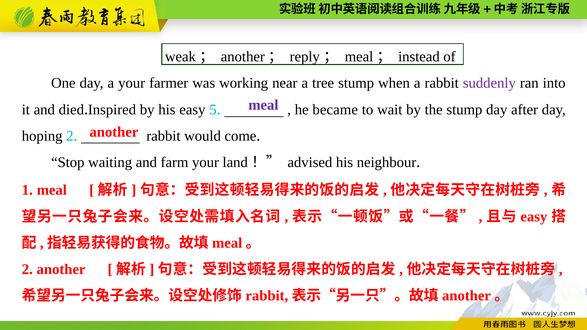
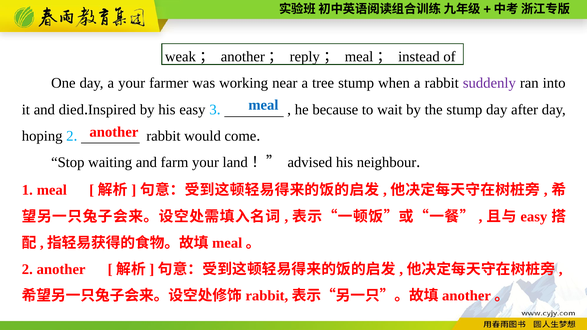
meal at (263, 105) colour: purple -> blue
5: 5 -> 3
became: became -> because
